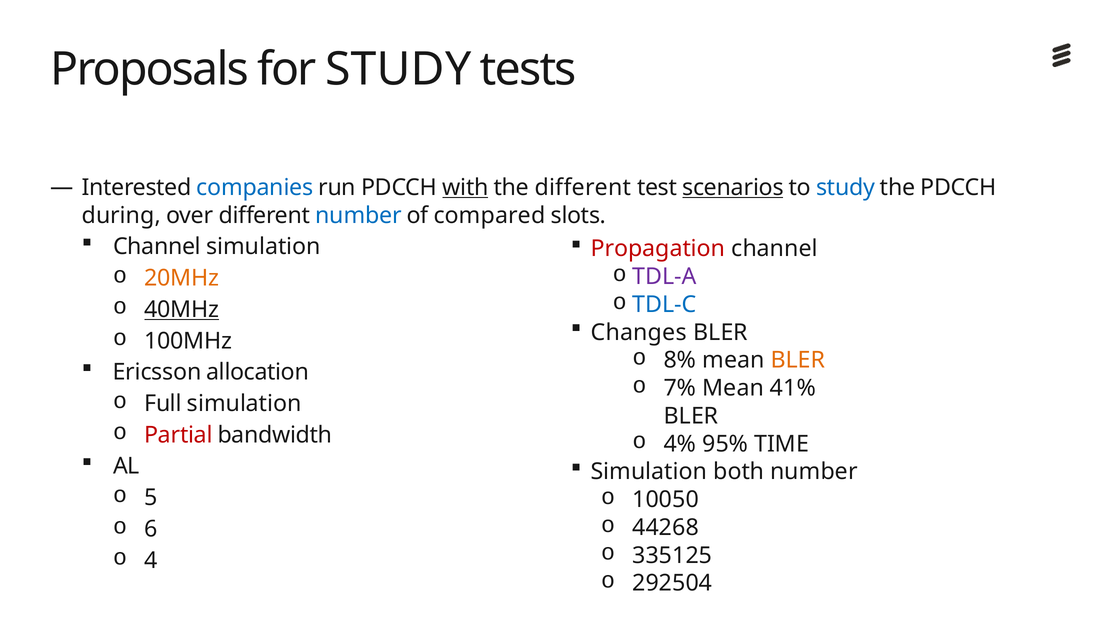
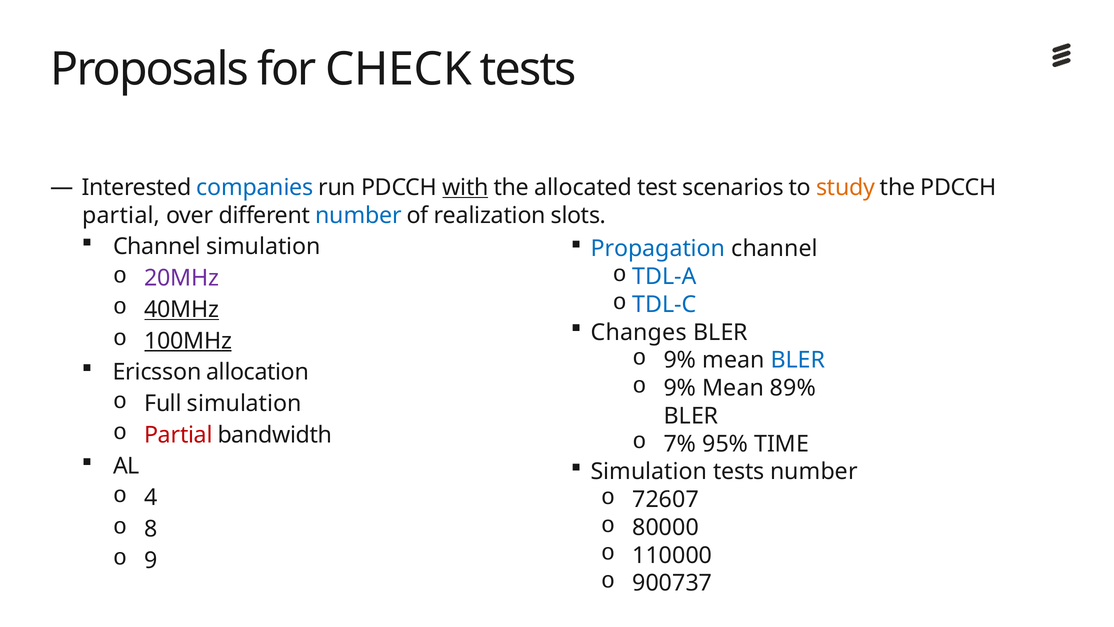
for STUDY: STUDY -> CHECK
the different: different -> allocated
scenarios underline: present -> none
study at (846, 187) colour: blue -> orange
during at (121, 215): during -> partial
compared: compared -> realization
Propagation colour: red -> blue
TDL-A colour: purple -> blue
20MHz colour: orange -> purple
100MHz underline: none -> present
8% at (680, 360): 8% -> 9%
BLER at (798, 360) colour: orange -> blue
7% at (680, 388): 7% -> 9%
41%: 41% -> 89%
4%: 4% -> 7%
Simulation both: both -> tests
5: 5 -> 4
10050: 10050 -> 72607
44268: 44268 -> 80000
6: 6 -> 8
335125: 335125 -> 110000
4: 4 -> 9
292504: 292504 -> 900737
